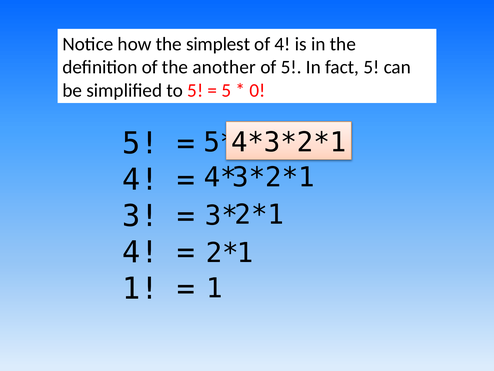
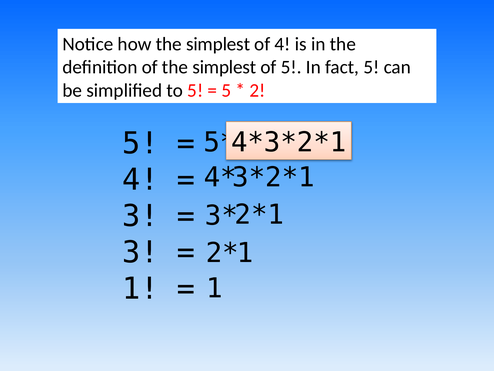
of the another: another -> simplest
0: 0 -> 2
4 at (140, 252): 4 -> 3
